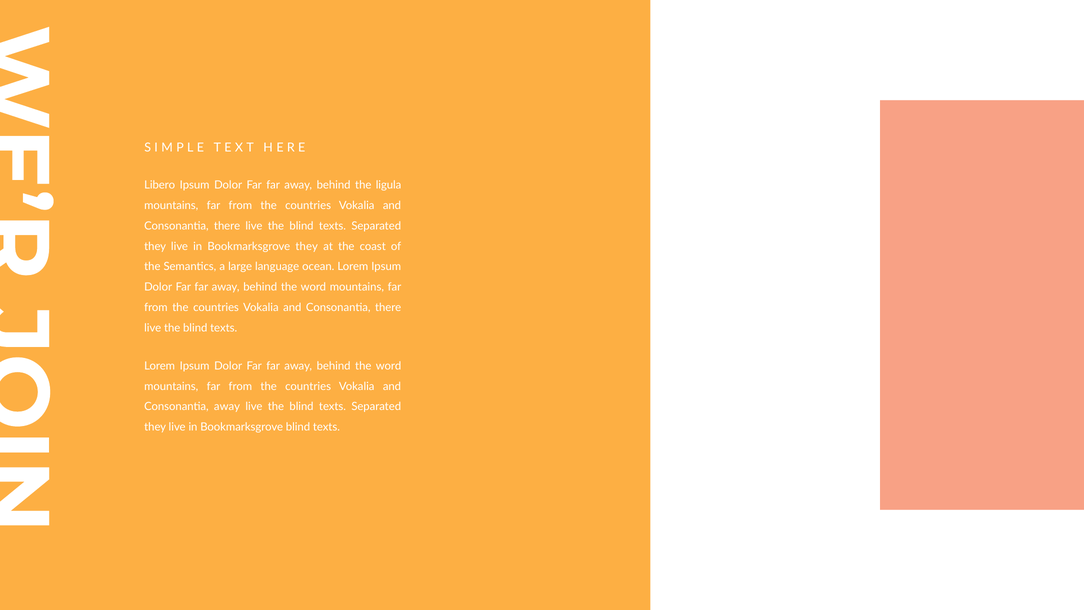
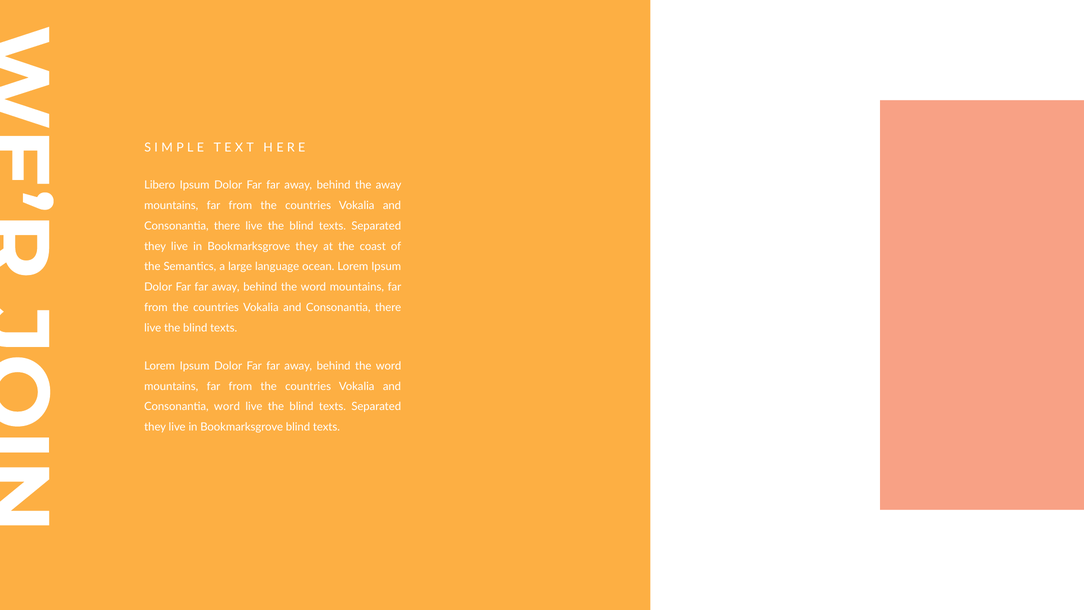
the ligula: ligula -> away
Consonantia away: away -> word
